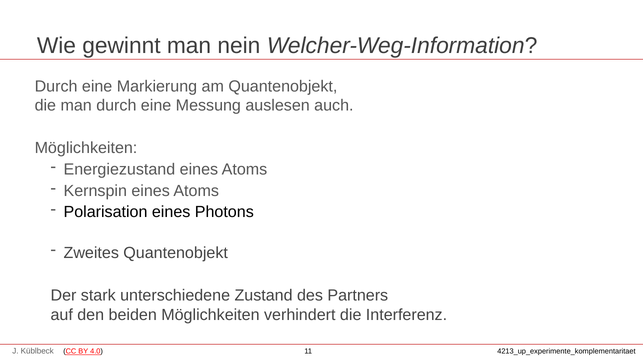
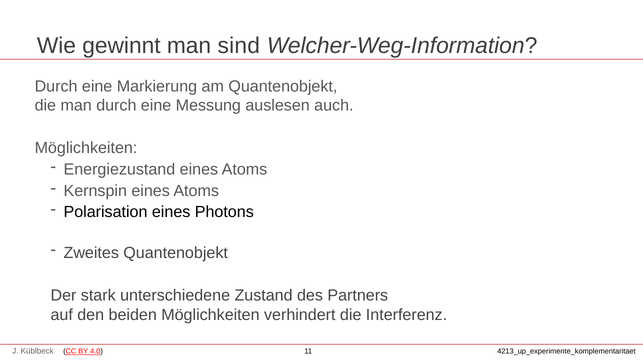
nein: nein -> sind
